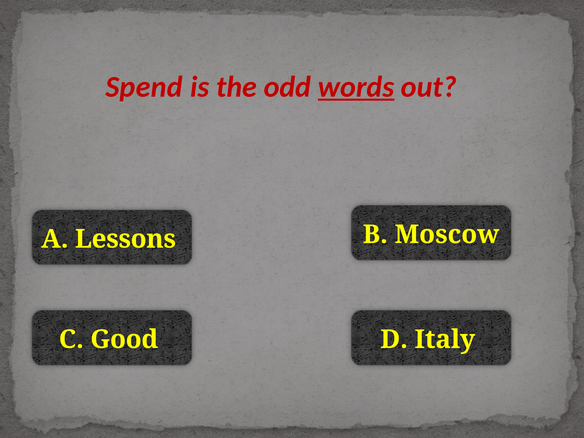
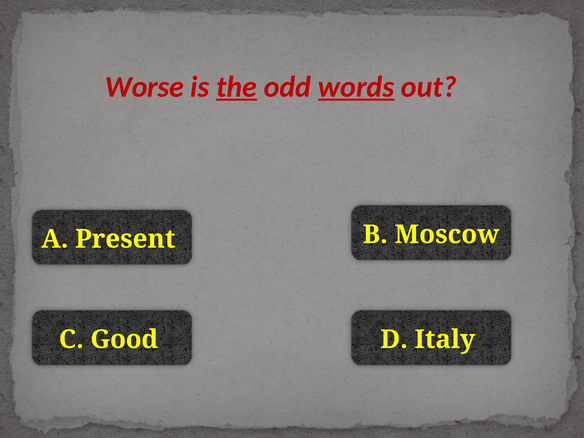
Spend: Spend -> Worse
the underline: none -> present
Lessons: Lessons -> Present
